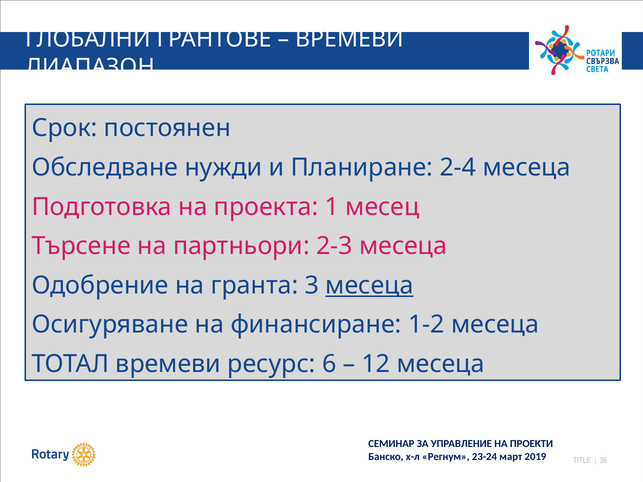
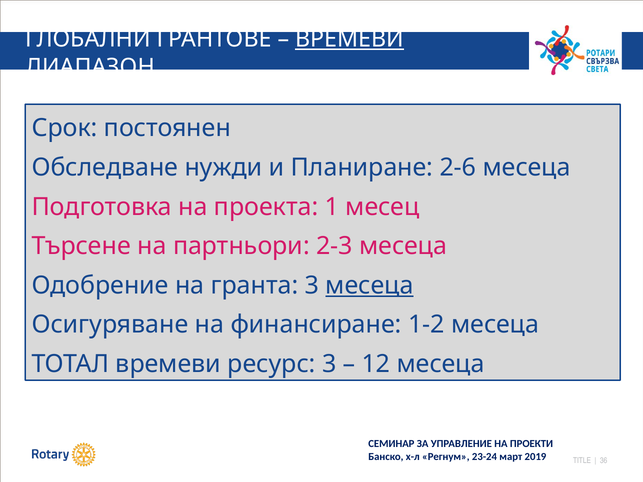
ВРЕМЕВИ at (350, 39) underline: none -> present
2-4: 2-4 -> 2-6
ресурс 6: 6 -> 3
